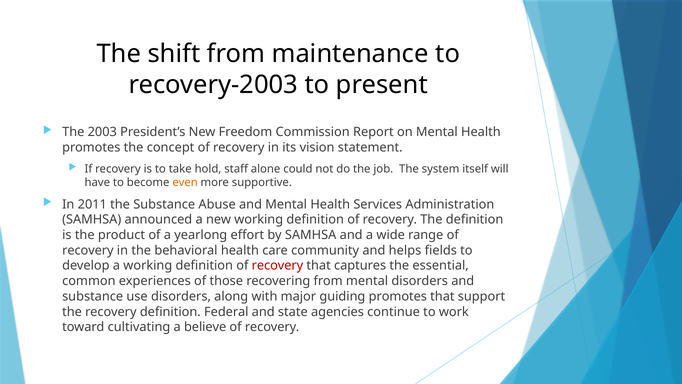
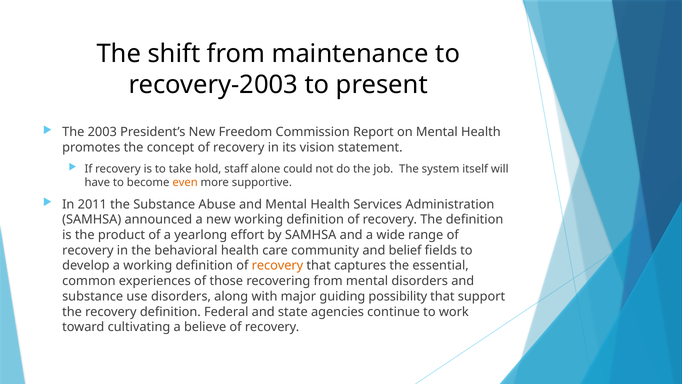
helps: helps -> belief
recovery at (277, 266) colour: red -> orange
guiding promotes: promotes -> possibility
